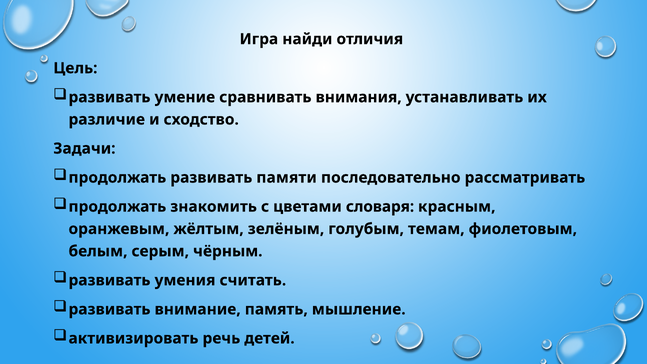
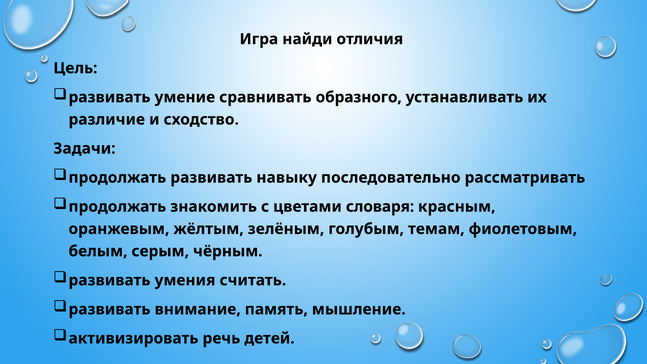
внимания: внимания -> образного
памяти: памяти -> навыку
